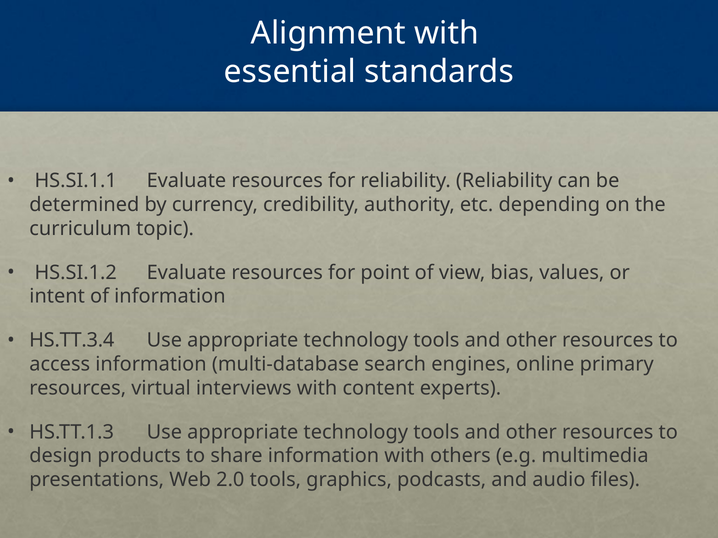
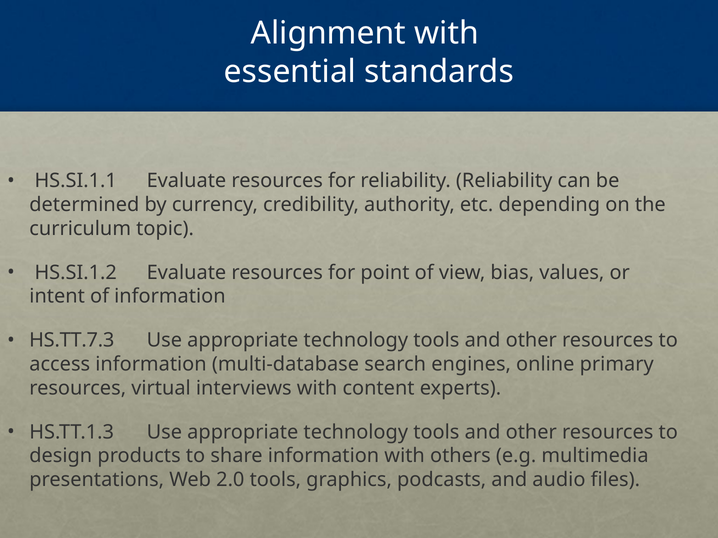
HS.TT.3.4: HS.TT.3.4 -> HS.TT.7.3
